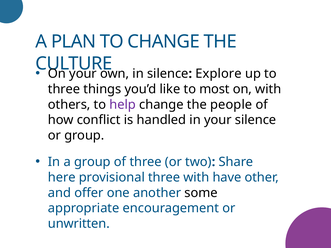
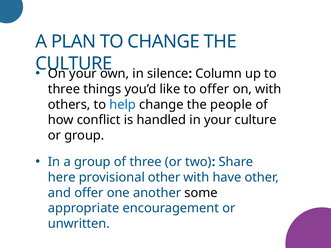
Explore: Explore -> Column
to most: most -> offer
help colour: purple -> blue
your silence: silence -> culture
provisional three: three -> other
